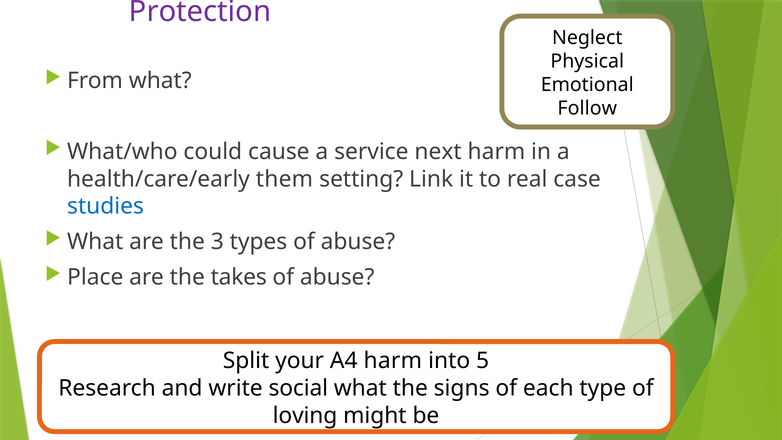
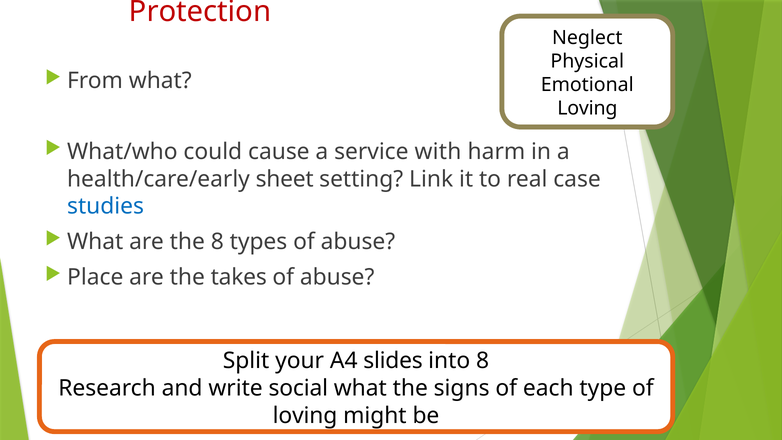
Protection colour: purple -> red
Follow at (587, 108): Follow -> Loving
next: next -> with
them: them -> sheet
the 3: 3 -> 8
A4 harm: harm -> slides
into 5: 5 -> 8
